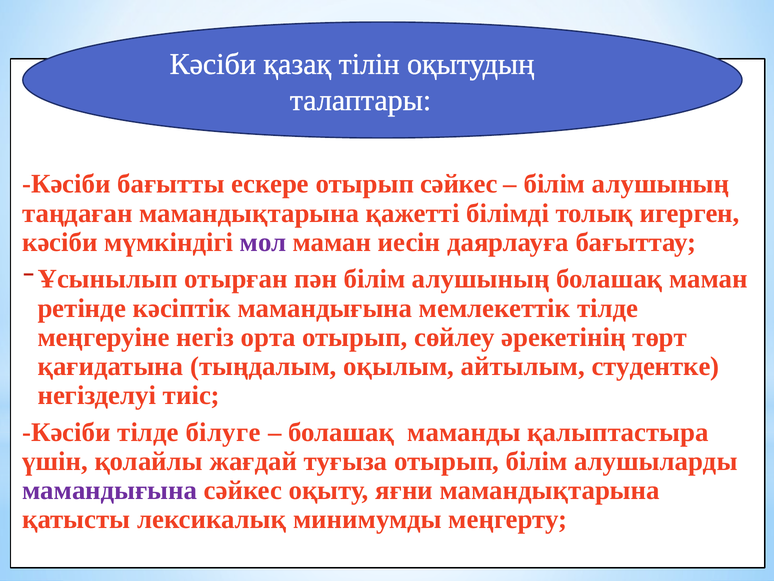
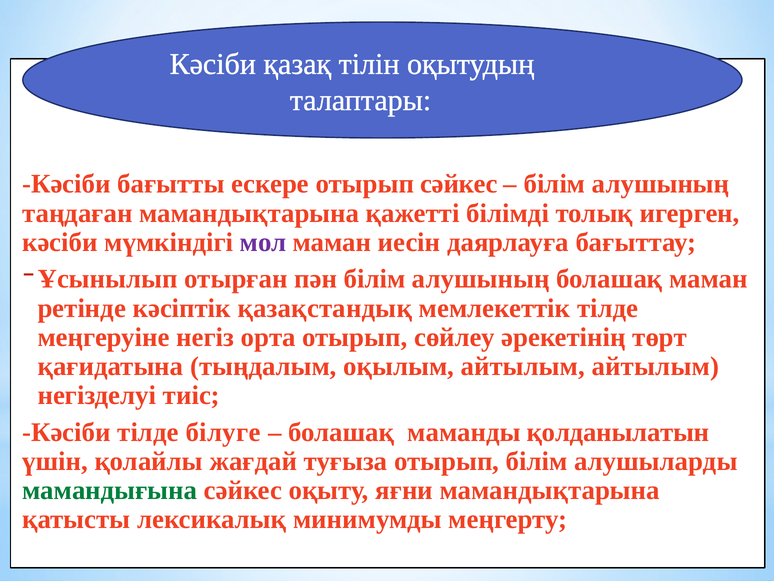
кәсіптік мамандығына: мамандығына -> қазақстандық
айтылым студентке: студентке -> айтылым
қалыптастыра: қалыптастыра -> қолданылатын
мамандығына at (110, 490) colour: purple -> green
